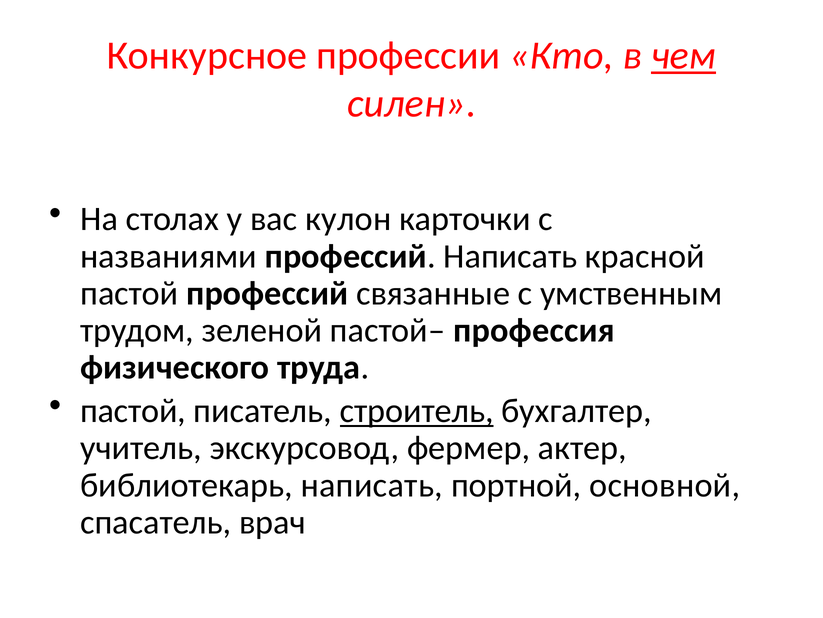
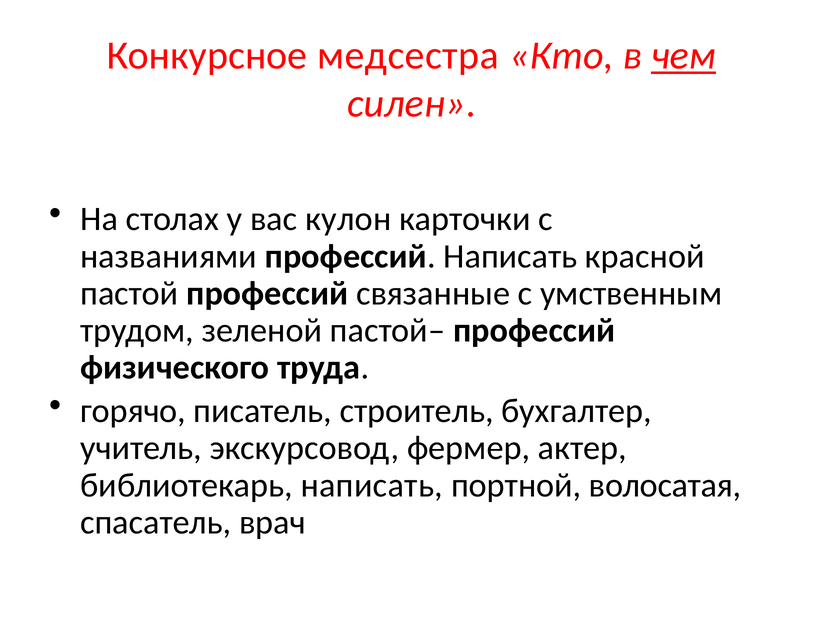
профессии: профессии -> медсестра
пастой– профессия: профессия -> профессий
пастой at (133, 411): пастой -> горячо
строитель underline: present -> none
основной: основной -> волосатая
